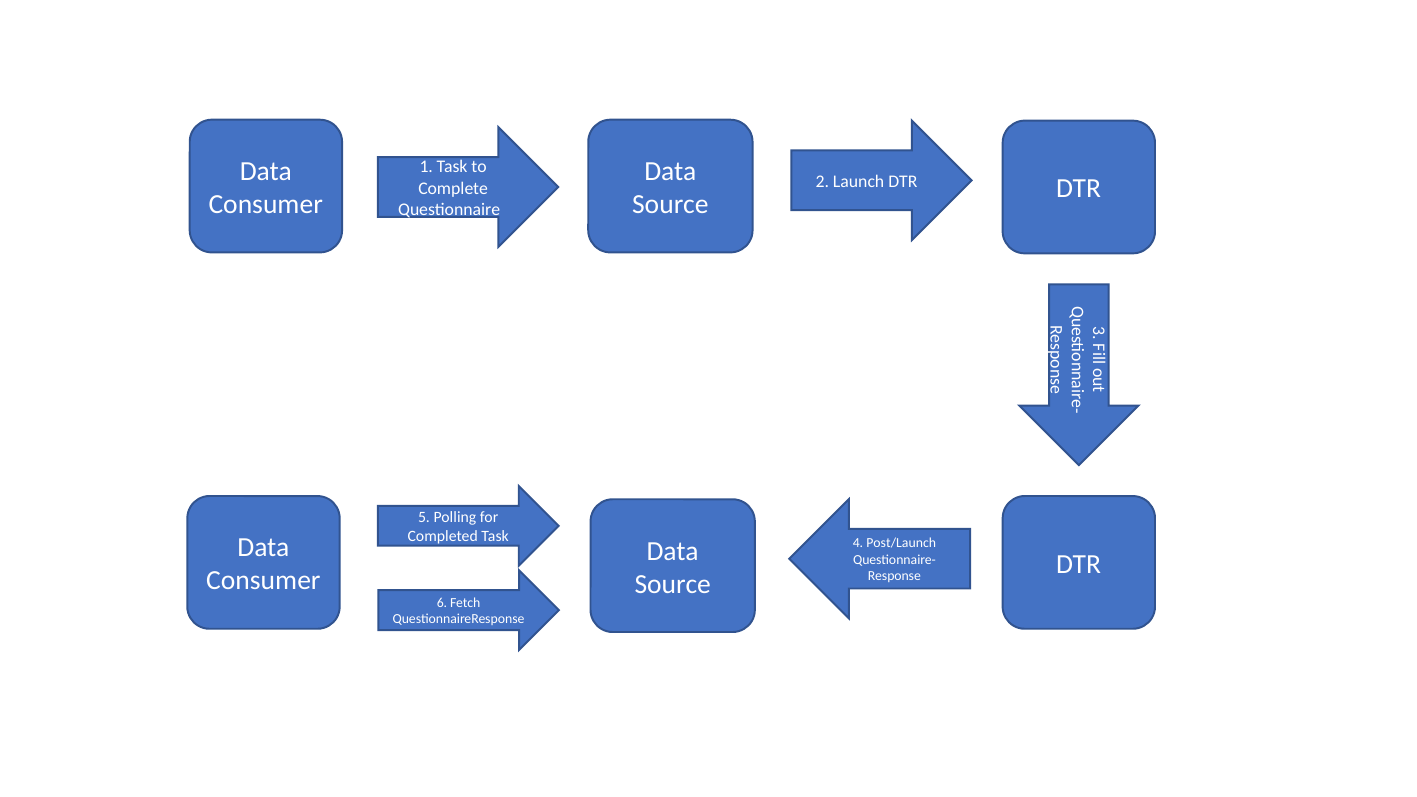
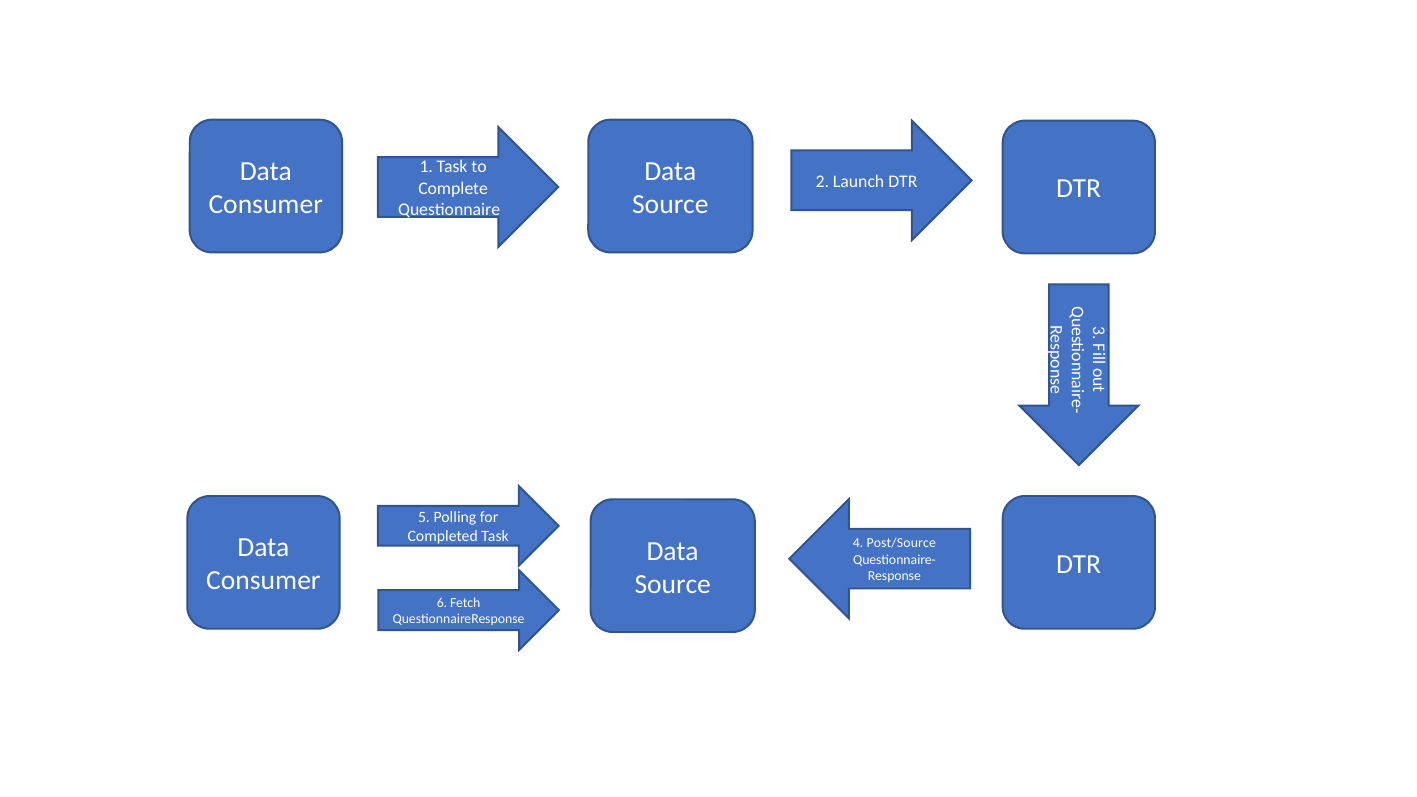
Post/Launch: Post/Launch -> Post/Source
